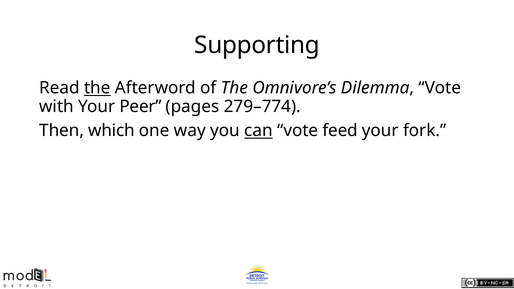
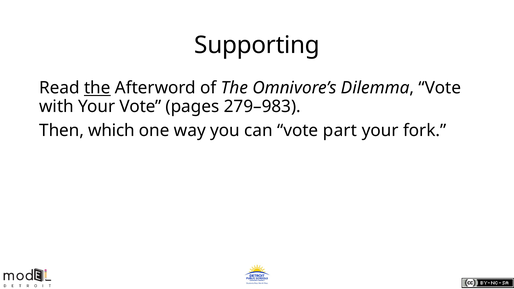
Your Peer: Peer -> Vote
279–774: 279–774 -> 279–983
can underline: present -> none
feed: feed -> part
